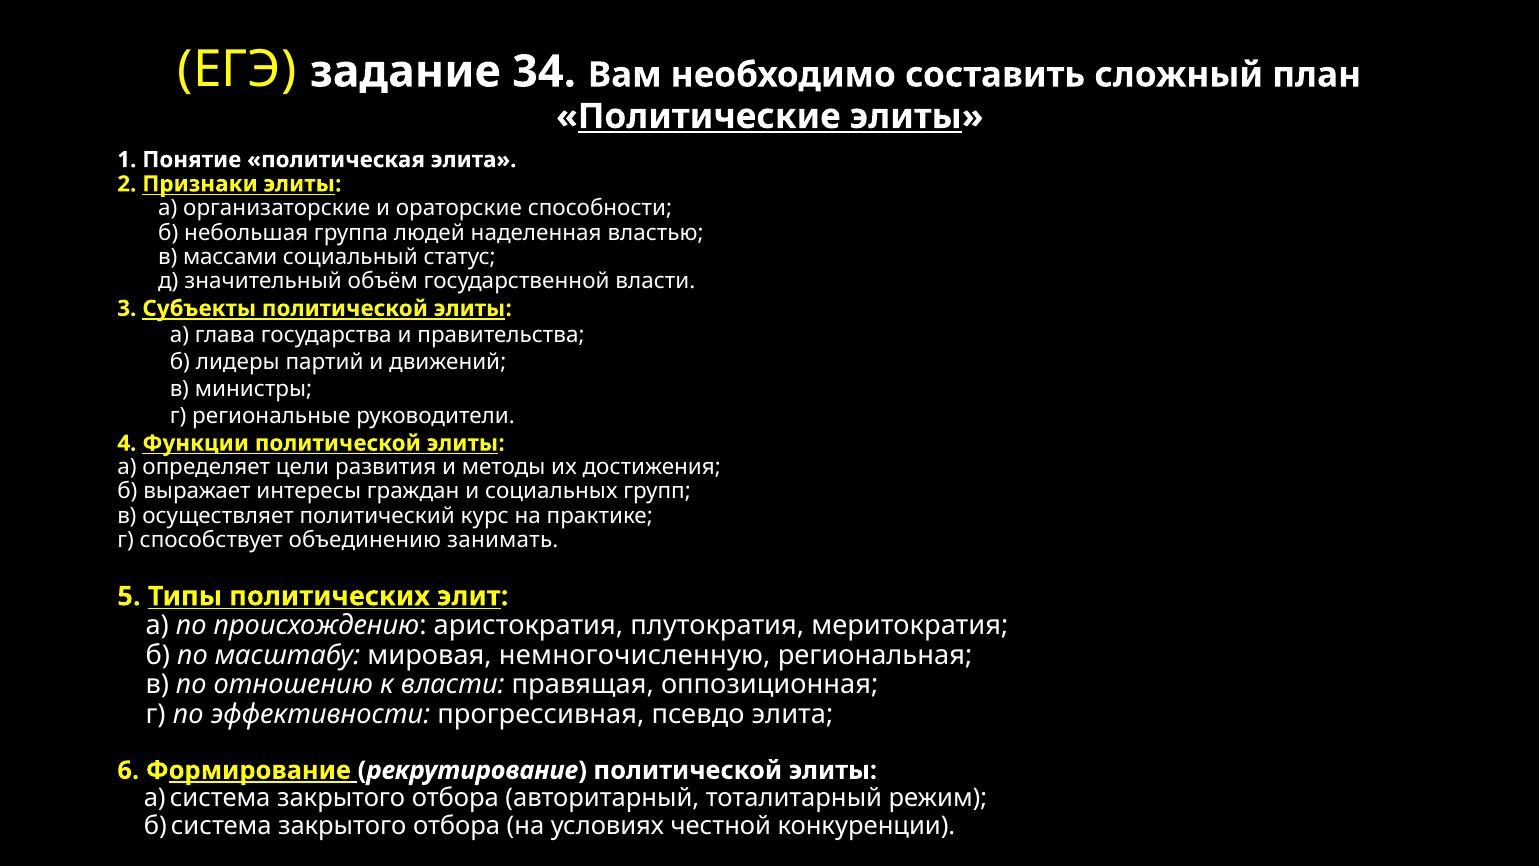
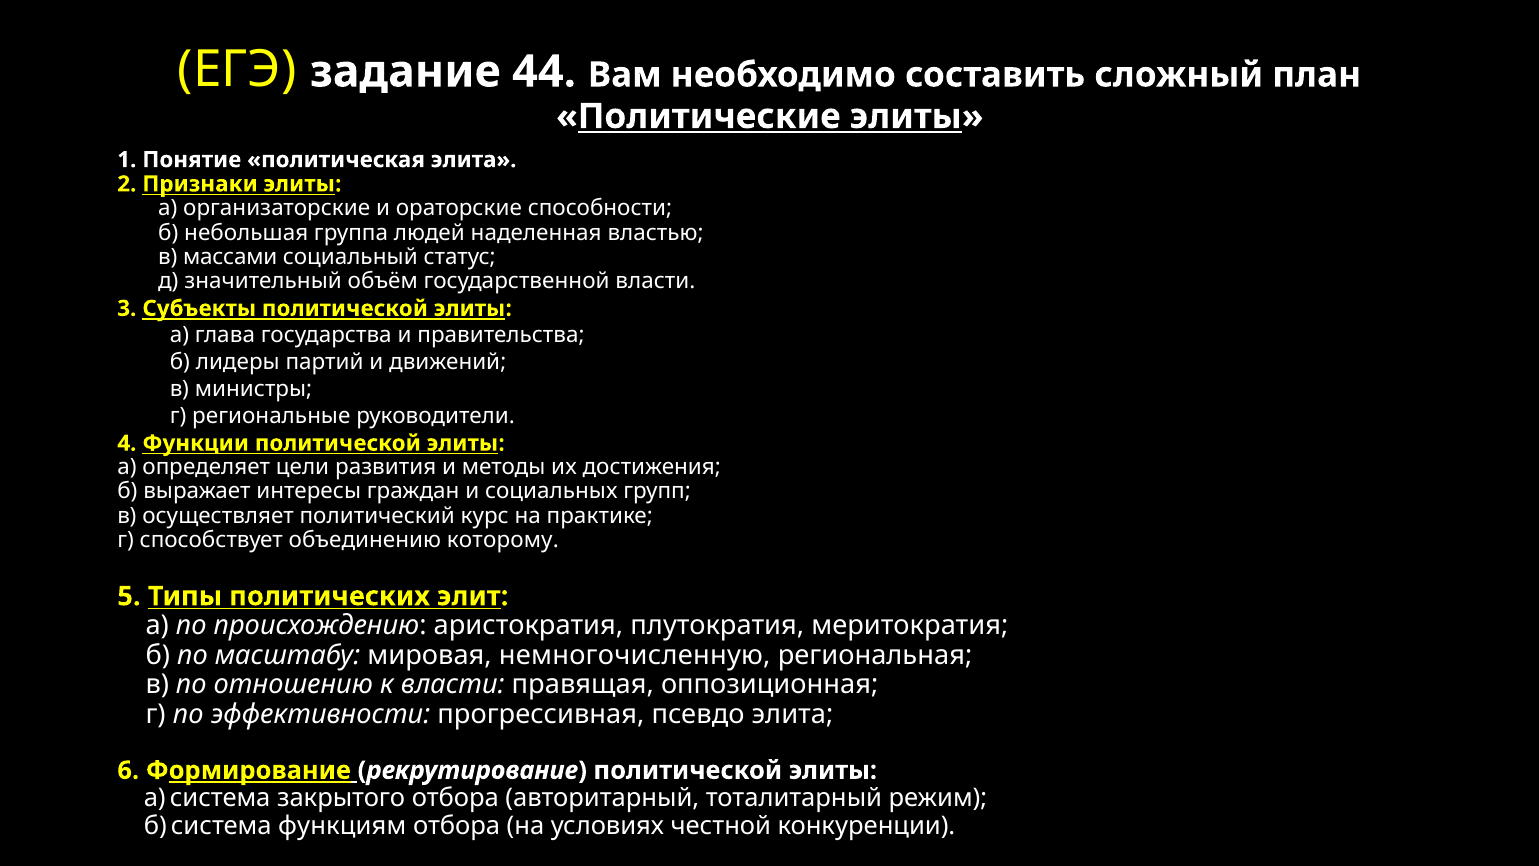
34: 34 -> 44
занимать: занимать -> которому
б система закрытого: закрытого -> функциям
